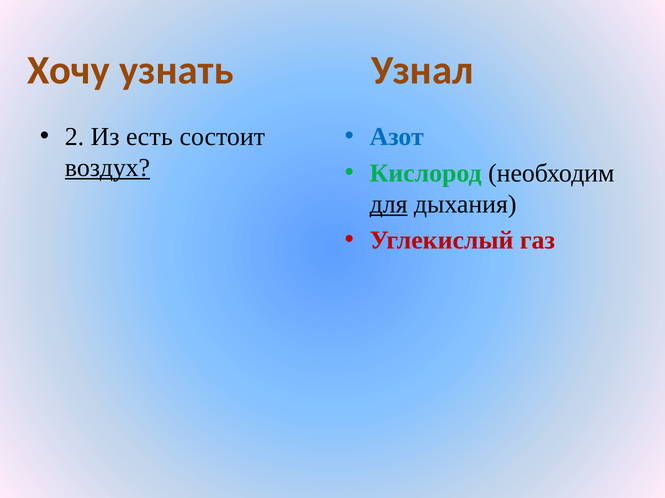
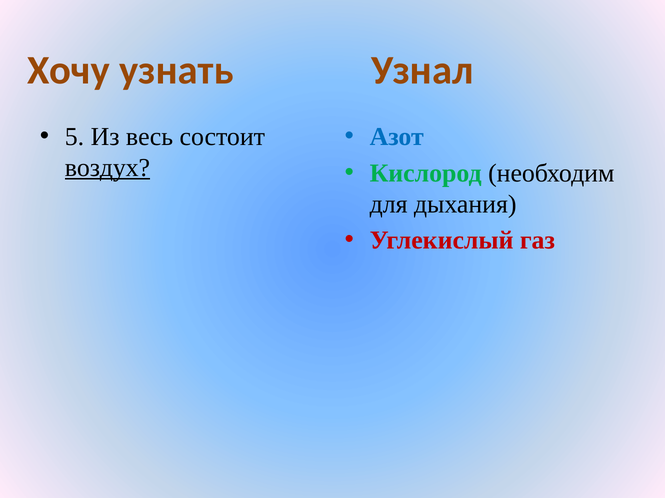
2: 2 -> 5
есть: есть -> весь
для underline: present -> none
